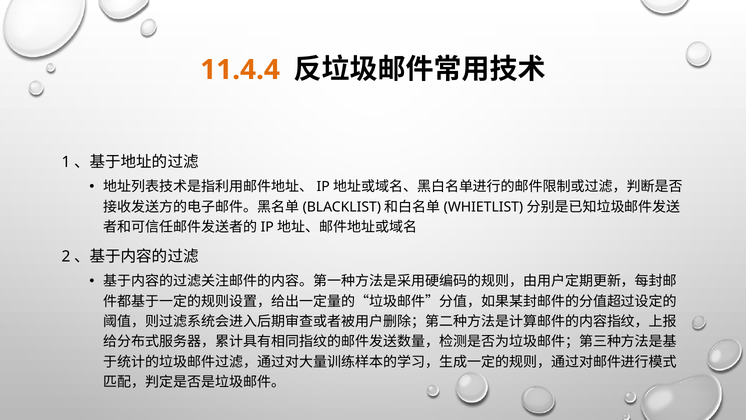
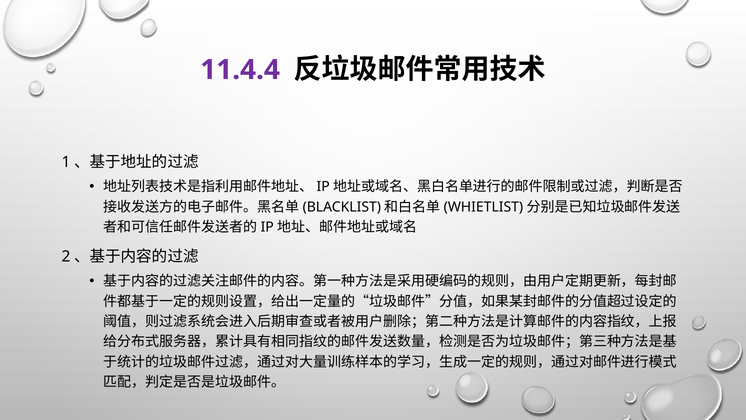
11.4.4 colour: orange -> purple
